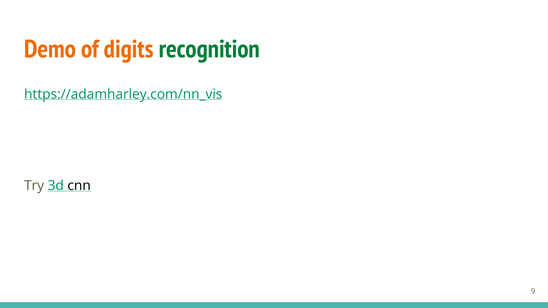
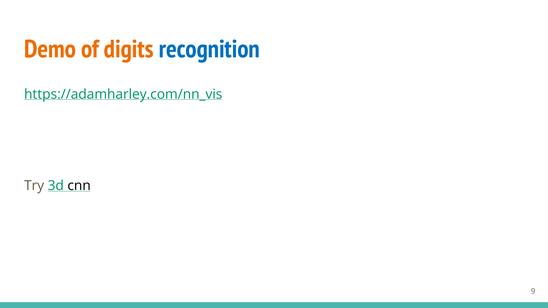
recognition colour: green -> blue
